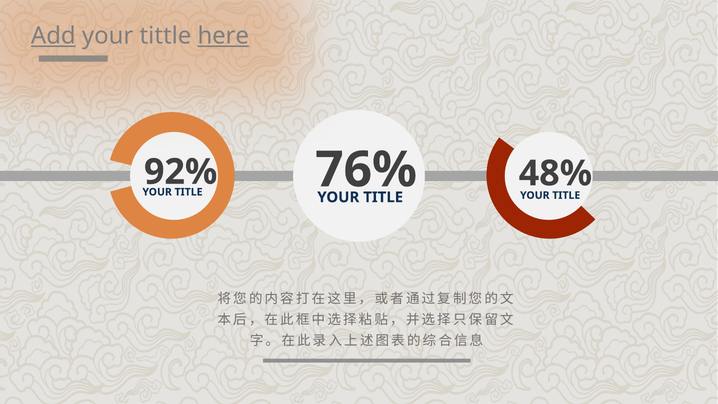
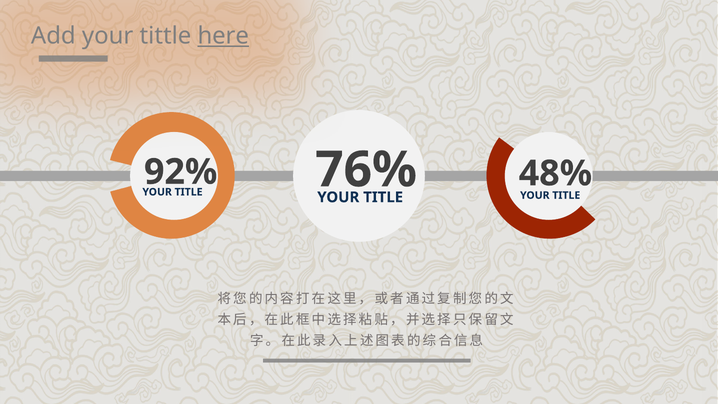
Add underline: present -> none
